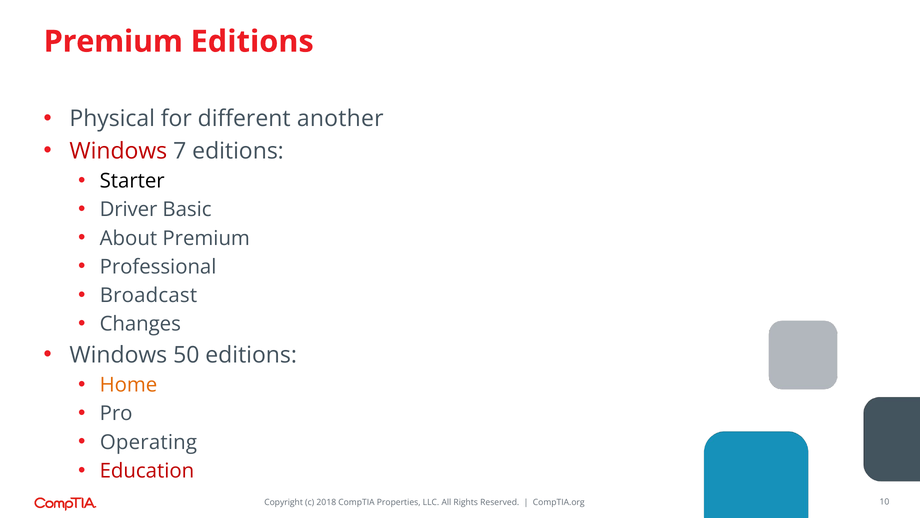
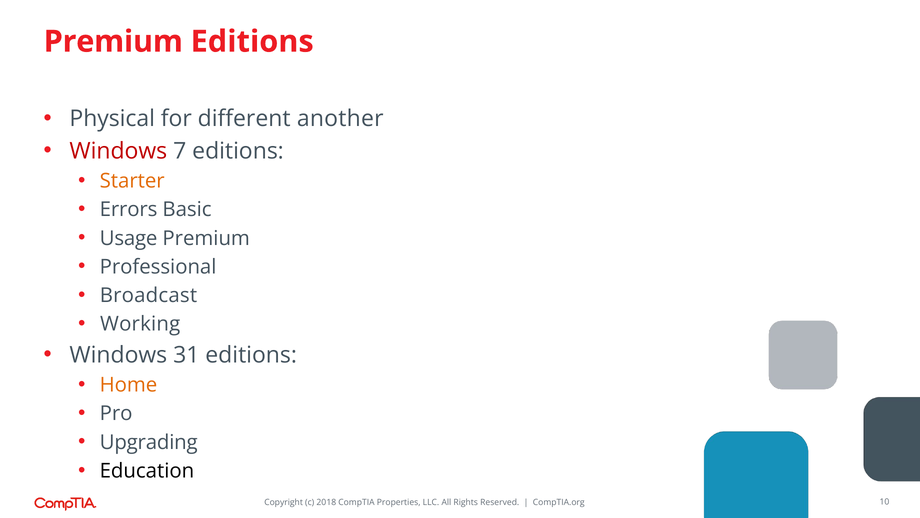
Starter colour: black -> orange
Driver: Driver -> Errors
About: About -> Usage
Changes: Changes -> Working
50: 50 -> 31
Operating: Operating -> Upgrading
Education colour: red -> black
